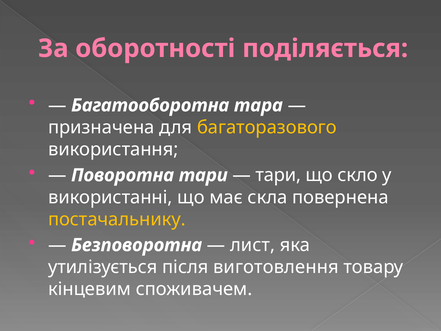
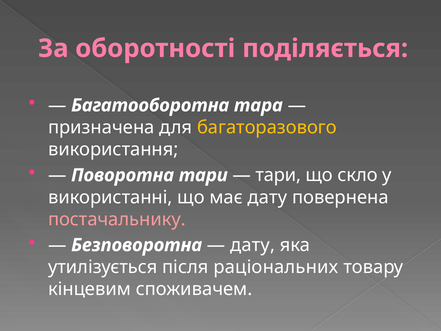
має скла: скла -> дату
постачальнику colour: yellow -> pink
лист at (253, 245): лист -> дату
виготовлення: виготовлення -> раціональних
